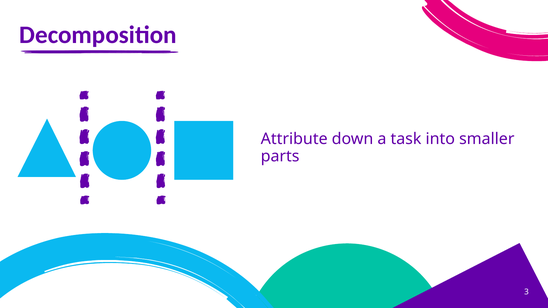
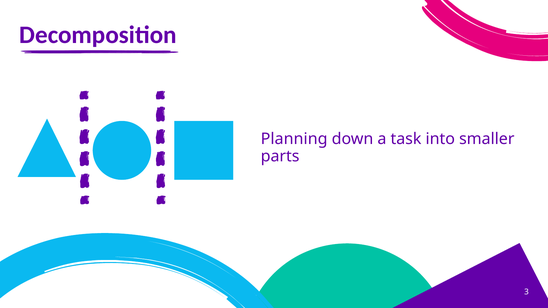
Attribute: Attribute -> Planning
